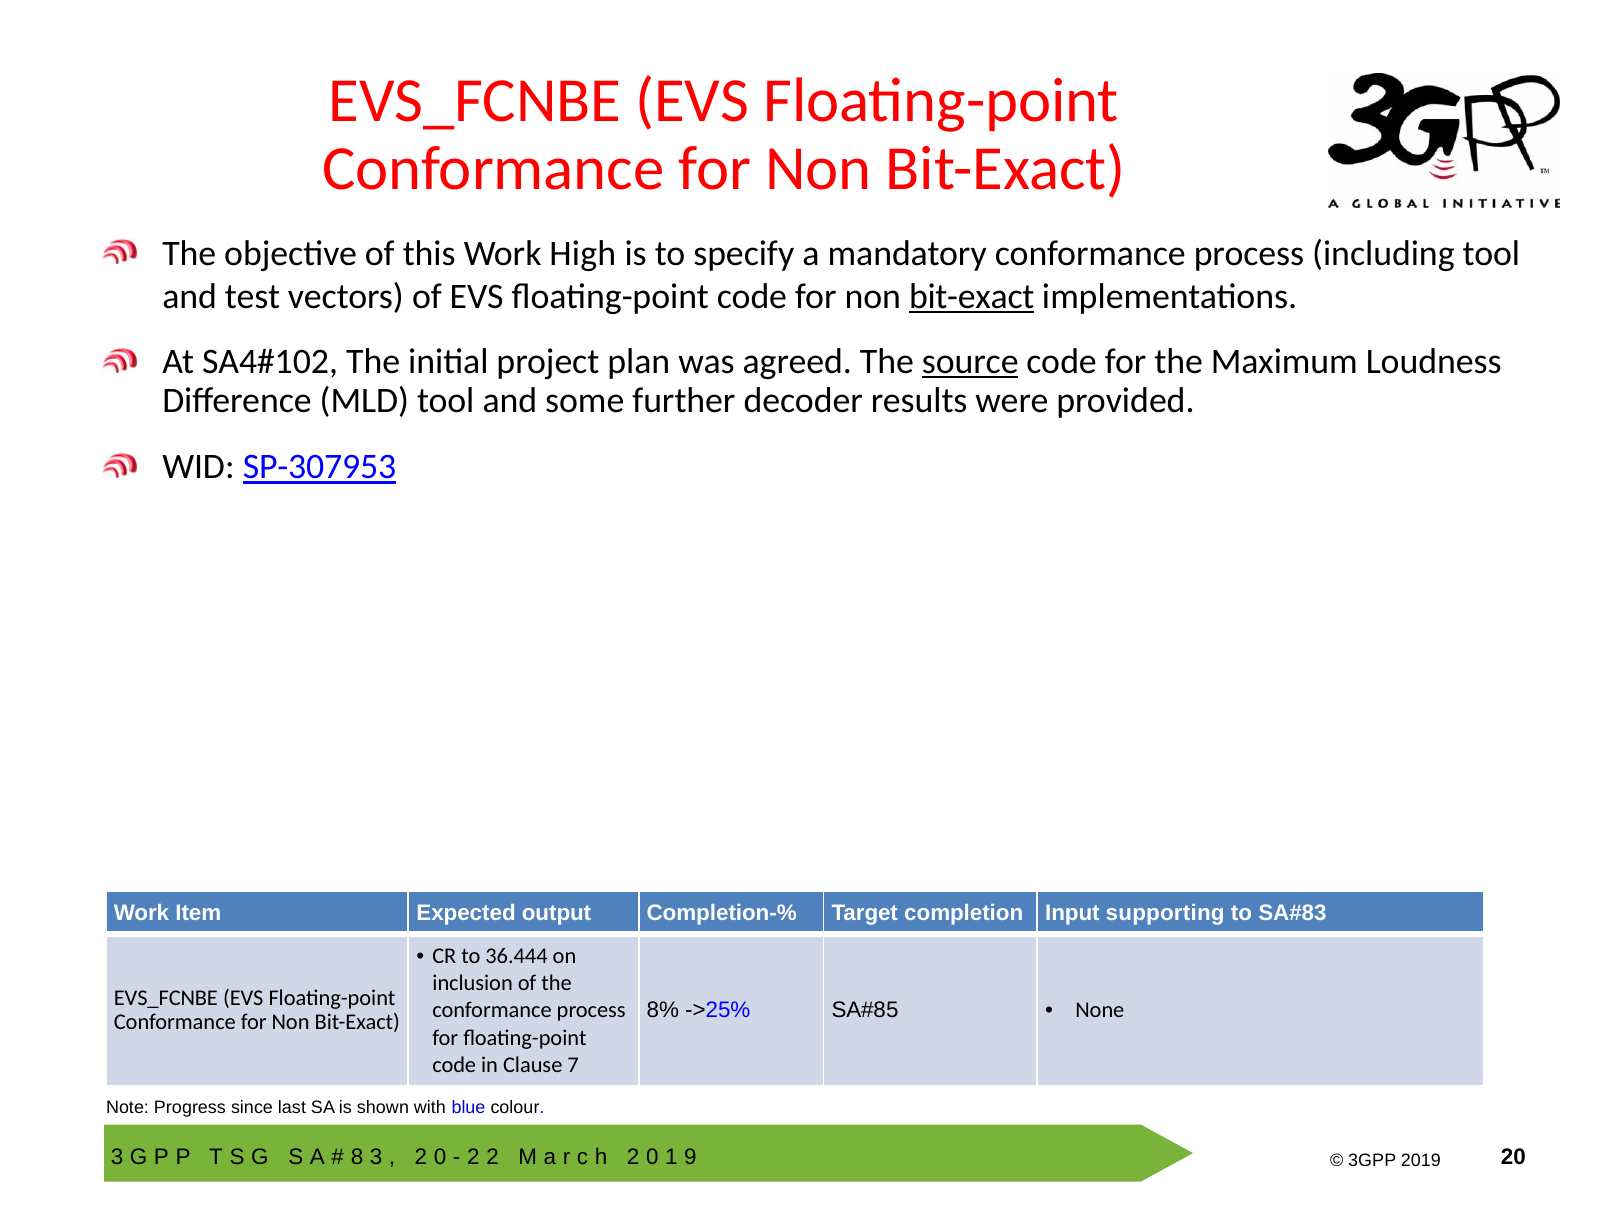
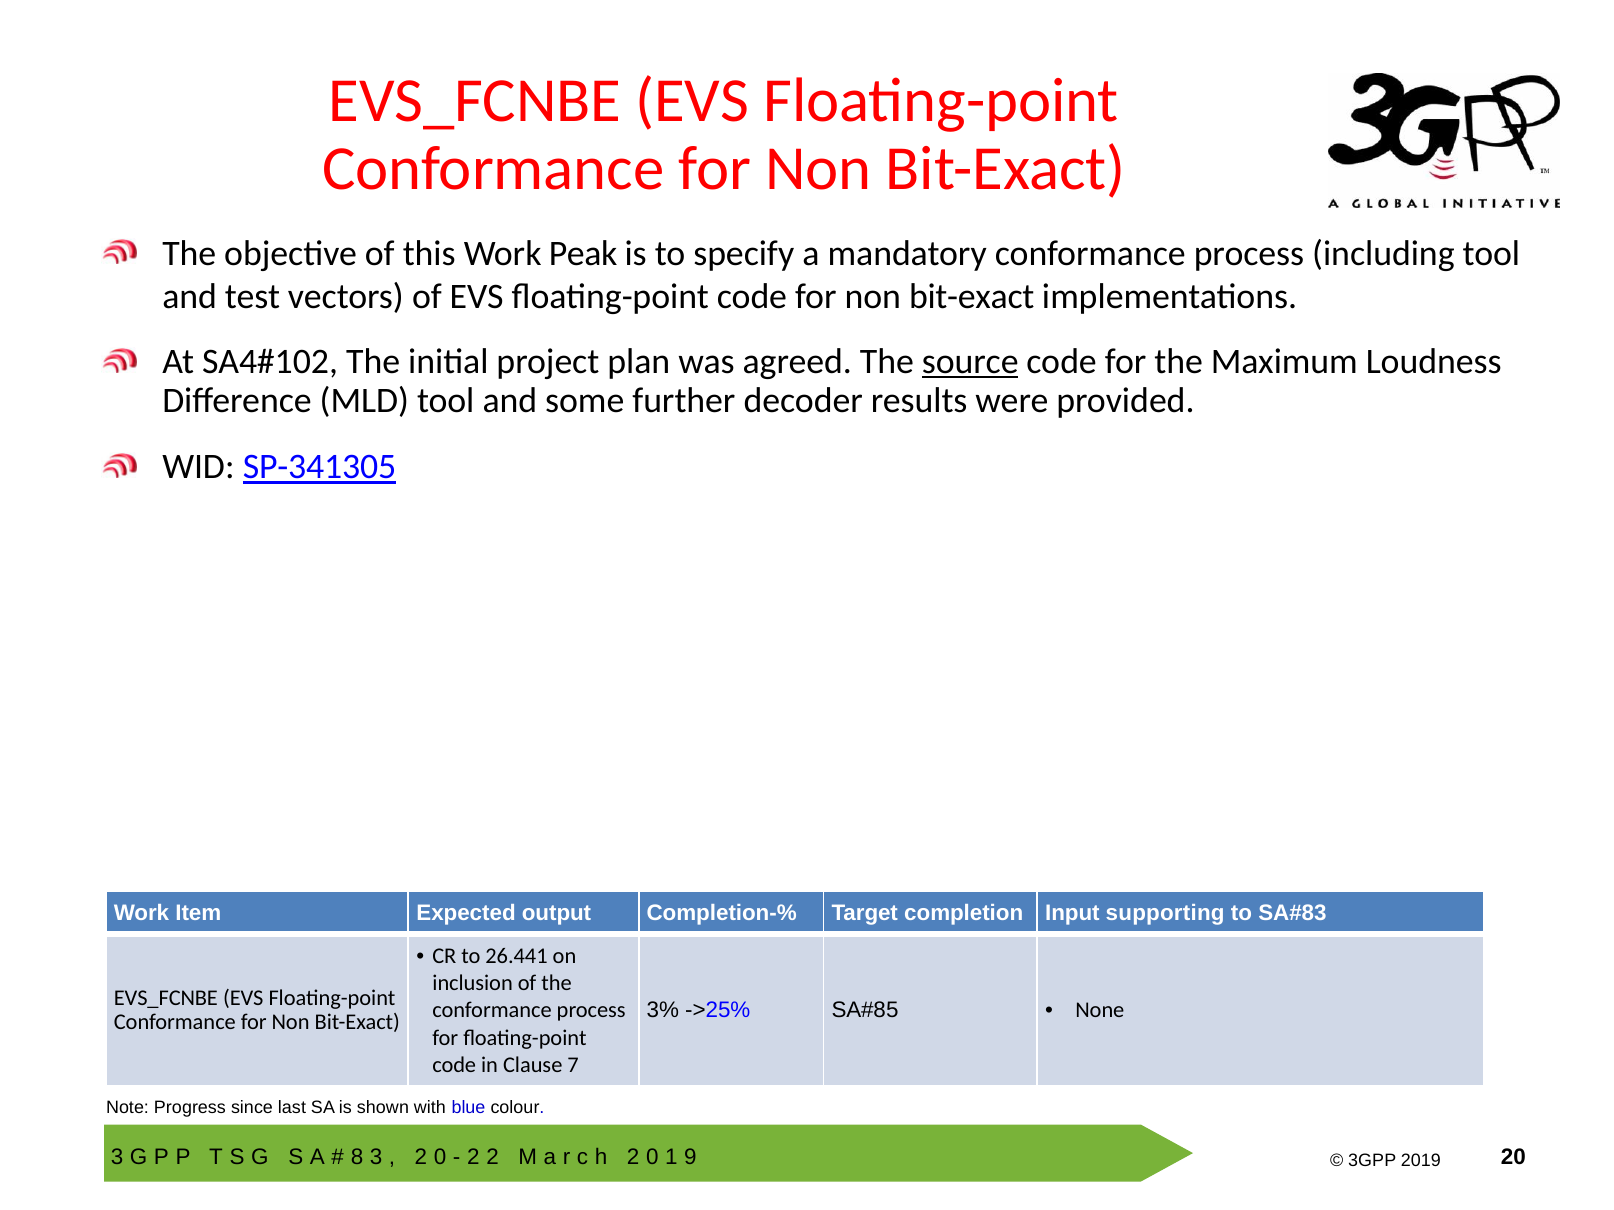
High: High -> Peak
bit-exact at (972, 297) underline: present -> none
SP-307953: SP-307953 -> SP-341305
36.444: 36.444 -> 26.441
8%: 8% -> 3%
